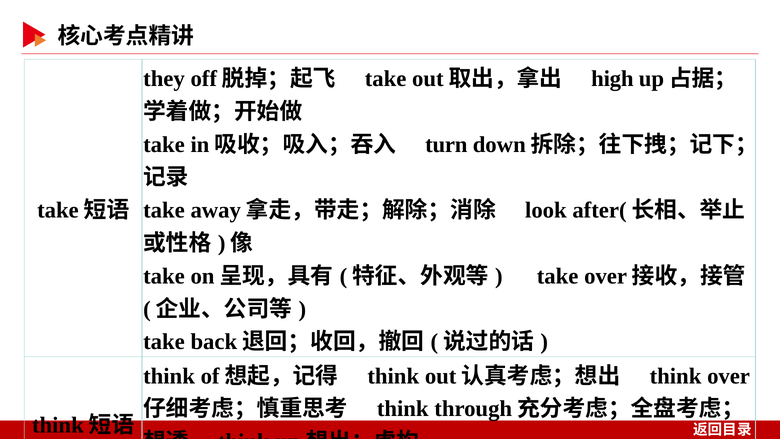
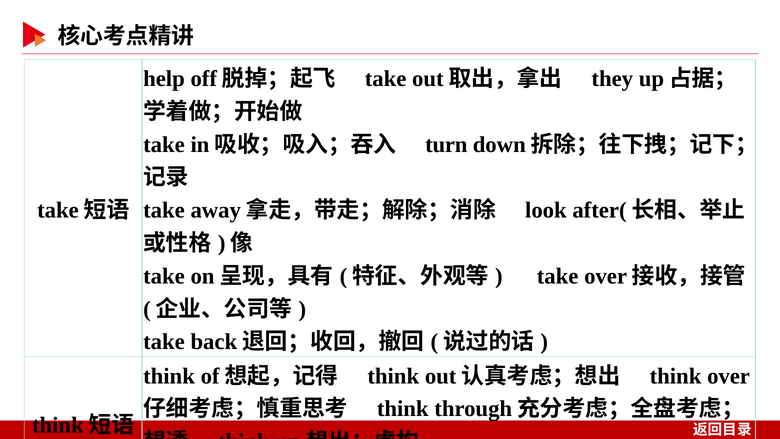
they: they -> help
high: high -> they
